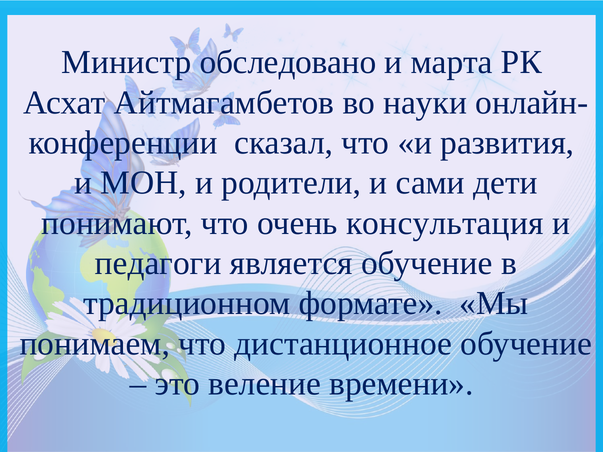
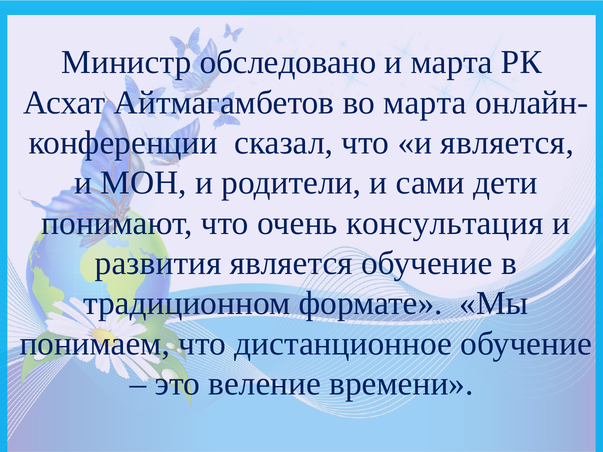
во науки: науки -> марта
и развития: развития -> является
педагоги: педагоги -> развития
